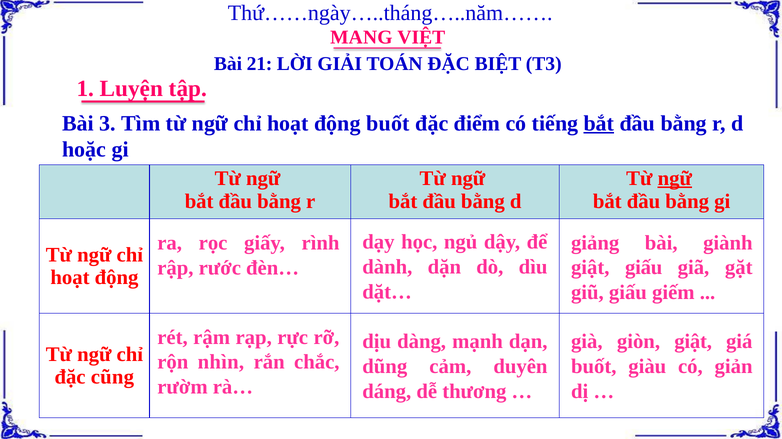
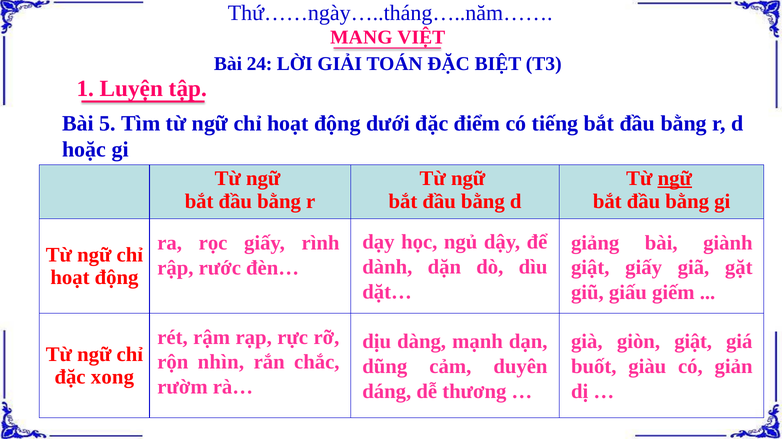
21: 21 -> 24
3: 3 -> 5
động buốt: buốt -> dưới
bắt at (599, 123) underline: present -> none
giật giấu: giấu -> giấy
cũng: cũng -> xong
